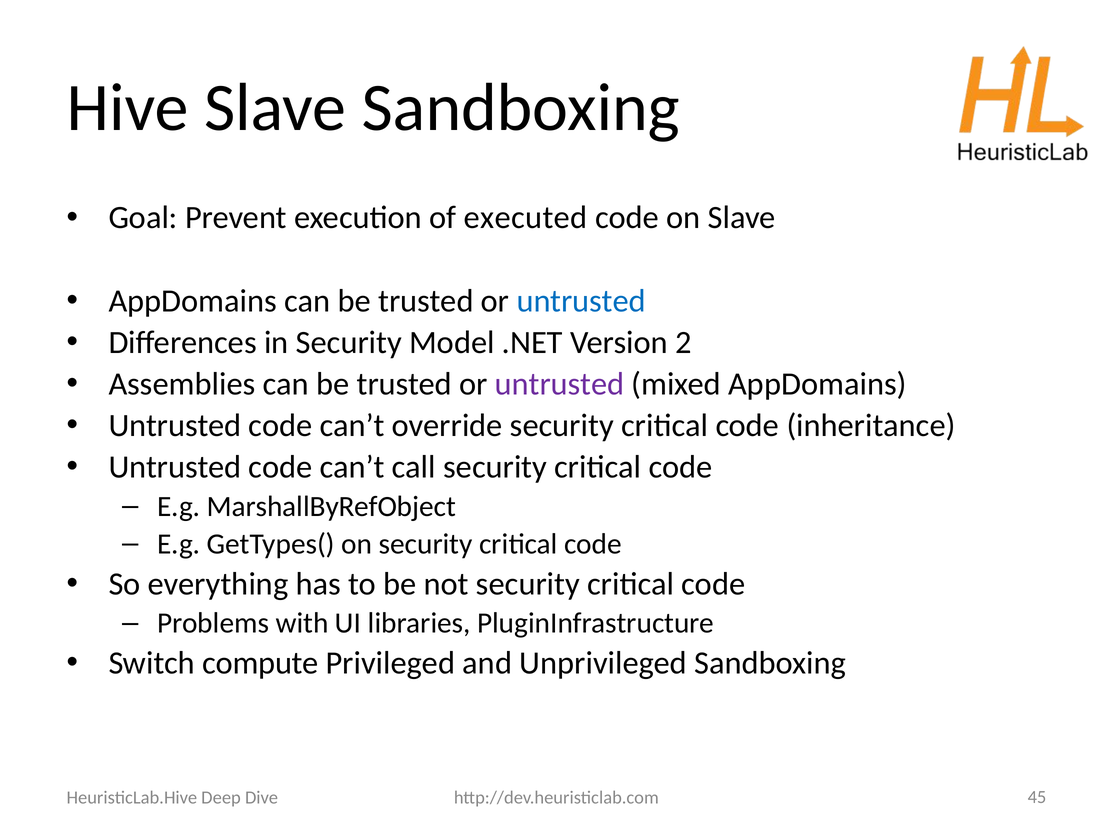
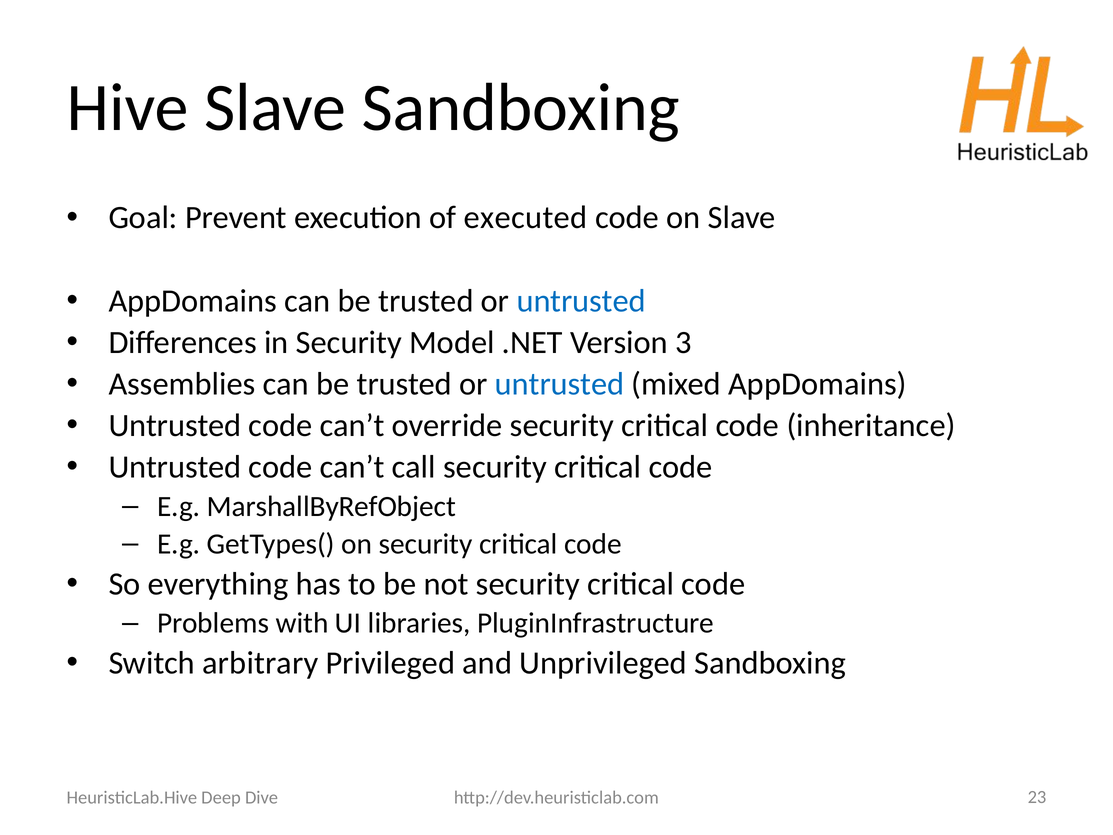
2: 2 -> 3
untrusted at (560, 384) colour: purple -> blue
compute: compute -> arbitrary
45: 45 -> 23
